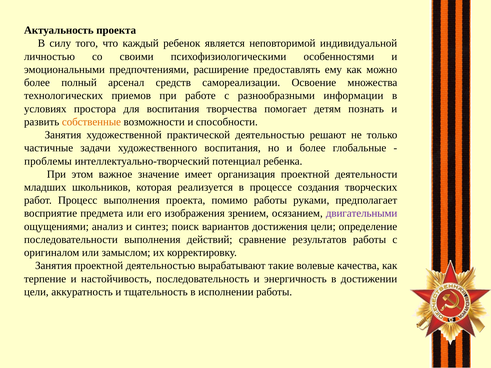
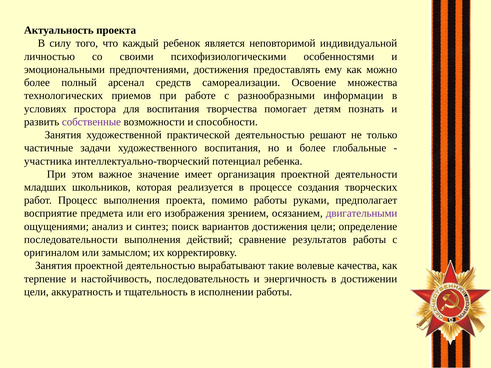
предпочтениями расширение: расширение -> достижения
собственные colour: orange -> purple
проблемы: проблемы -> участника
